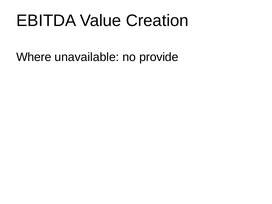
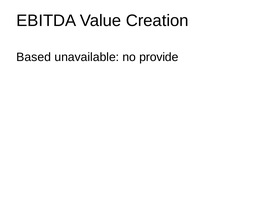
Where: Where -> Based
